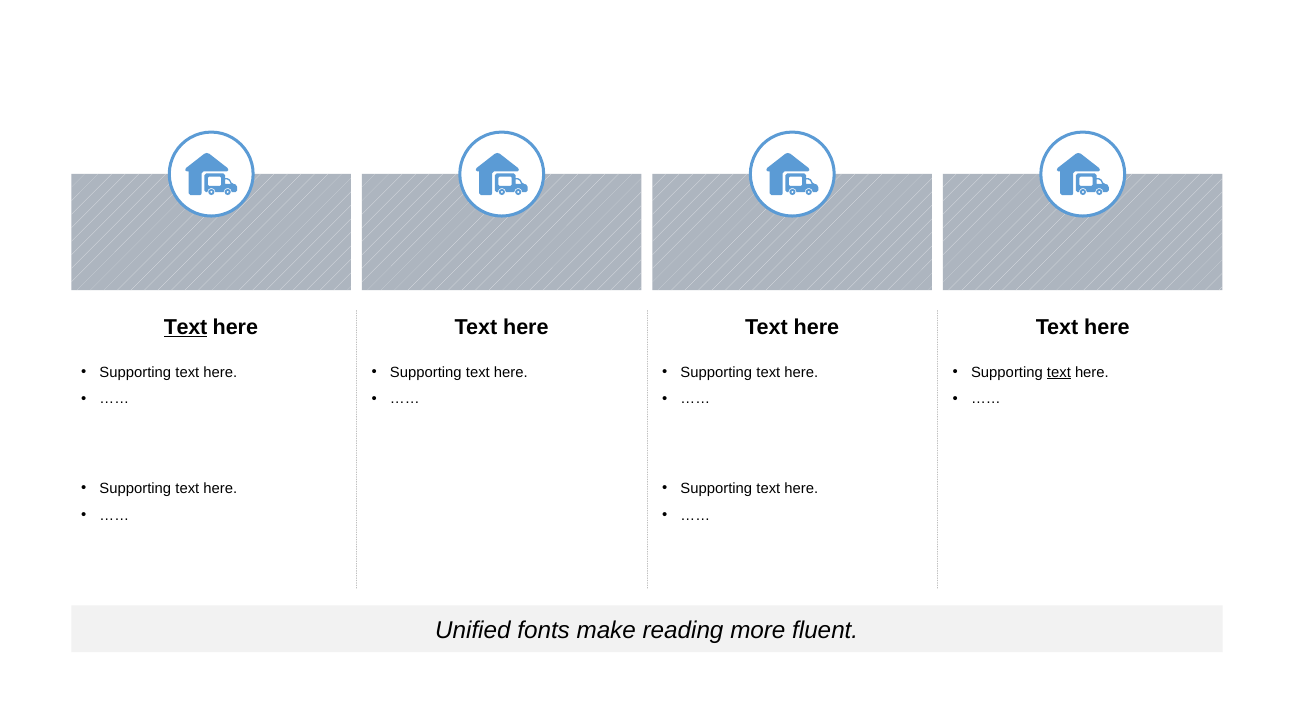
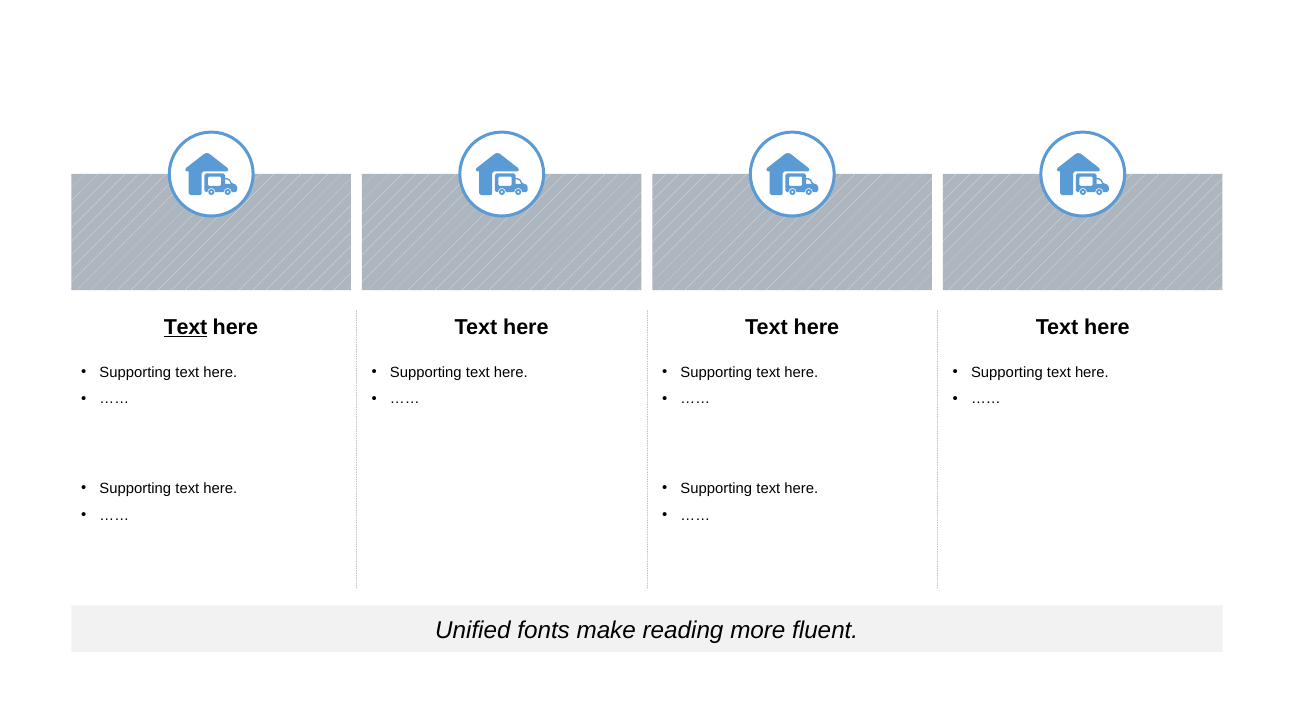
text at (1059, 372) underline: present -> none
